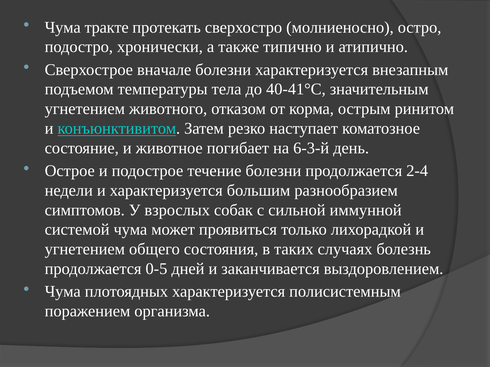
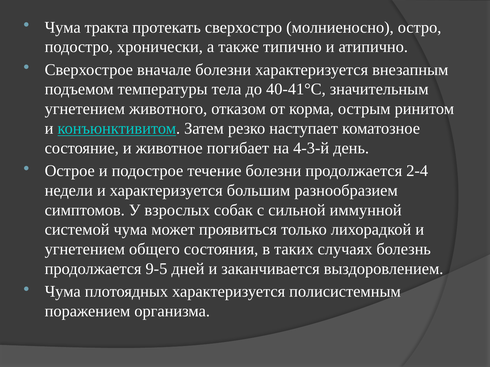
тракте: тракте -> тракта
6-3-й: 6-3-й -> 4-3-й
0-5: 0-5 -> 9-5
